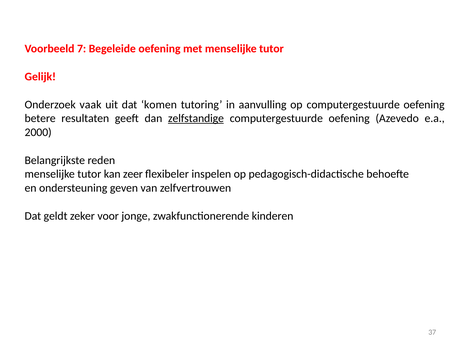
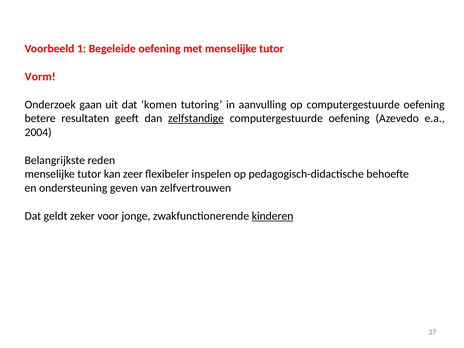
7: 7 -> 1
Gelijk: Gelijk -> Vorm
vaak: vaak -> gaan
2000: 2000 -> 2004
kinderen underline: none -> present
